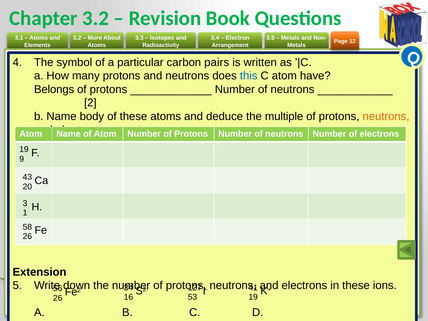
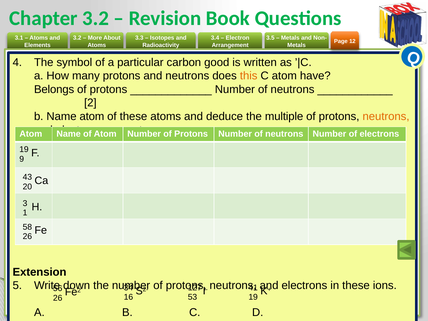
pairs: pairs -> good
this colour: blue -> orange
Name body: body -> atom
